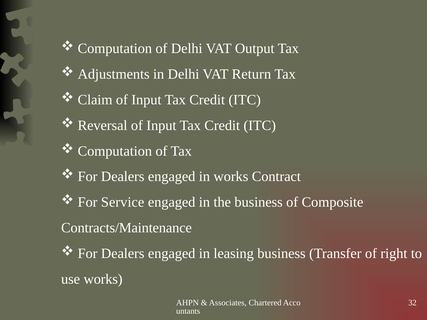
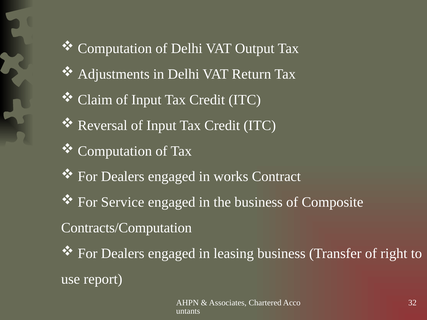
Contracts/Maintenance: Contracts/Maintenance -> Contracts/Computation
use works: works -> report
